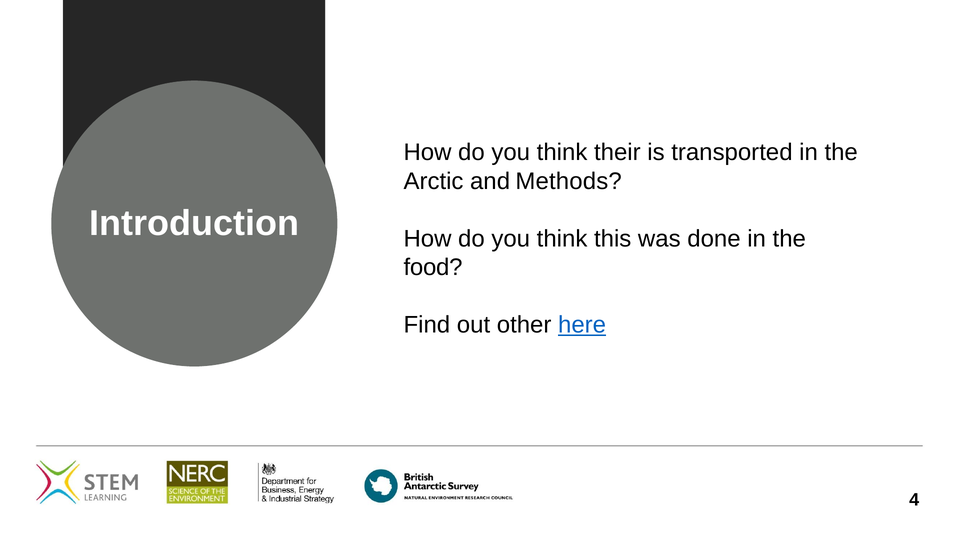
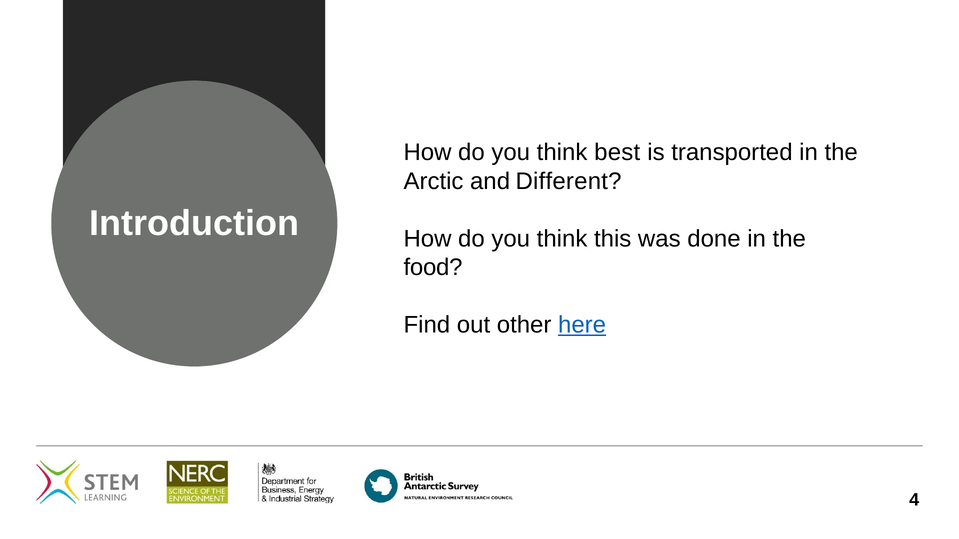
their: their -> best
Methods: Methods -> Different
